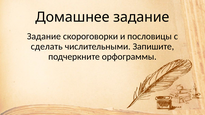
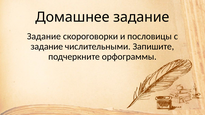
сделать at (47, 47): сделать -> задание
